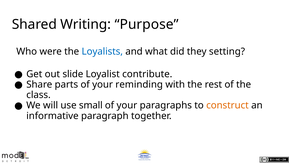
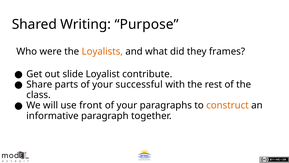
Loyalists colour: blue -> orange
setting: setting -> frames
reminding: reminding -> successful
small: small -> front
